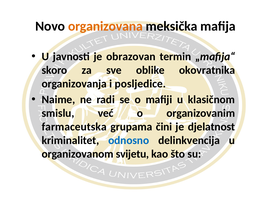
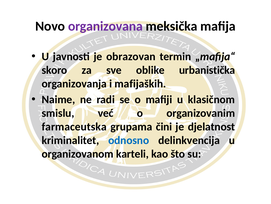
organizovana colour: orange -> purple
okovratnika: okovratnika -> urbanistička
posljedice: posljedice -> mafijaških
svijetu: svijetu -> karteli
